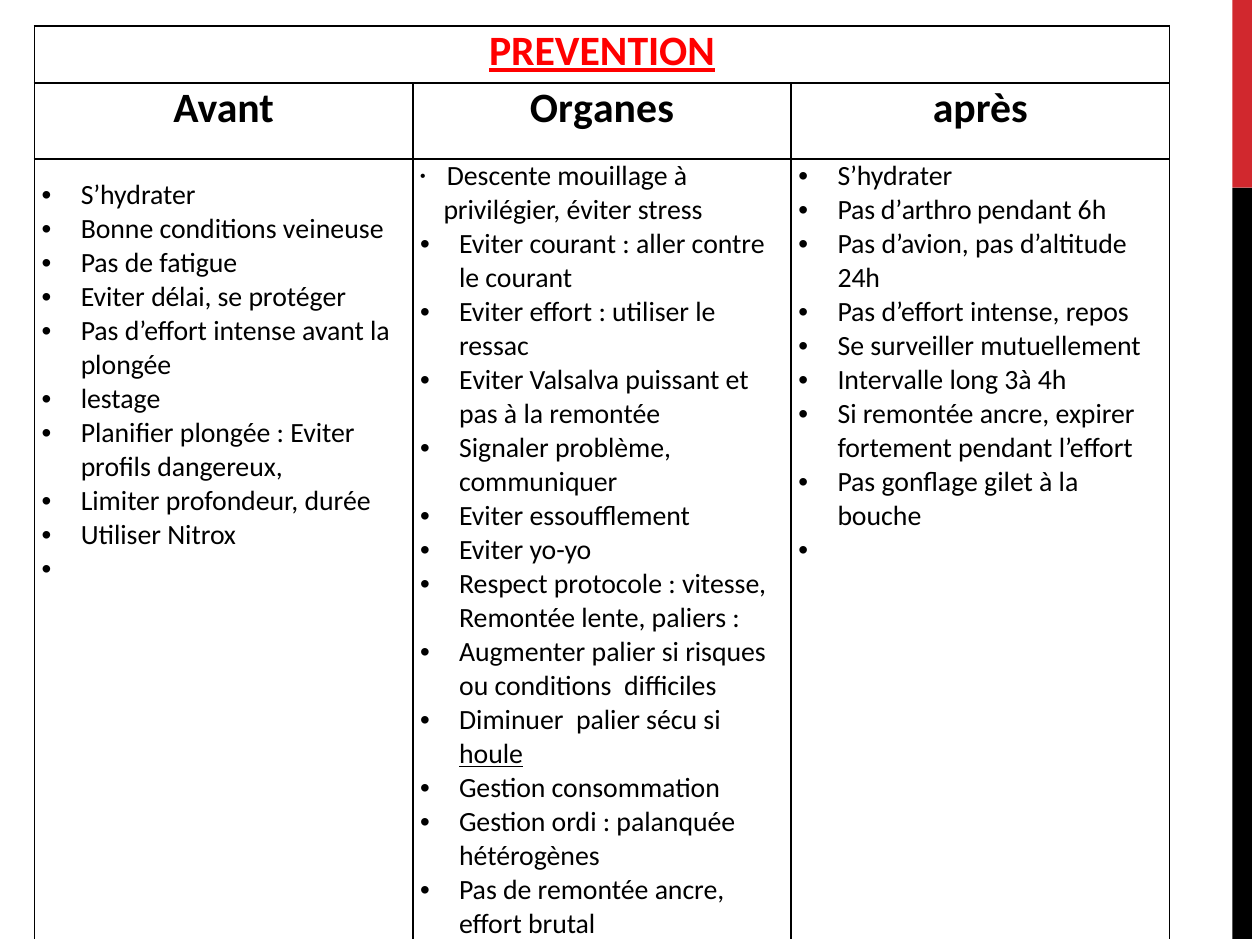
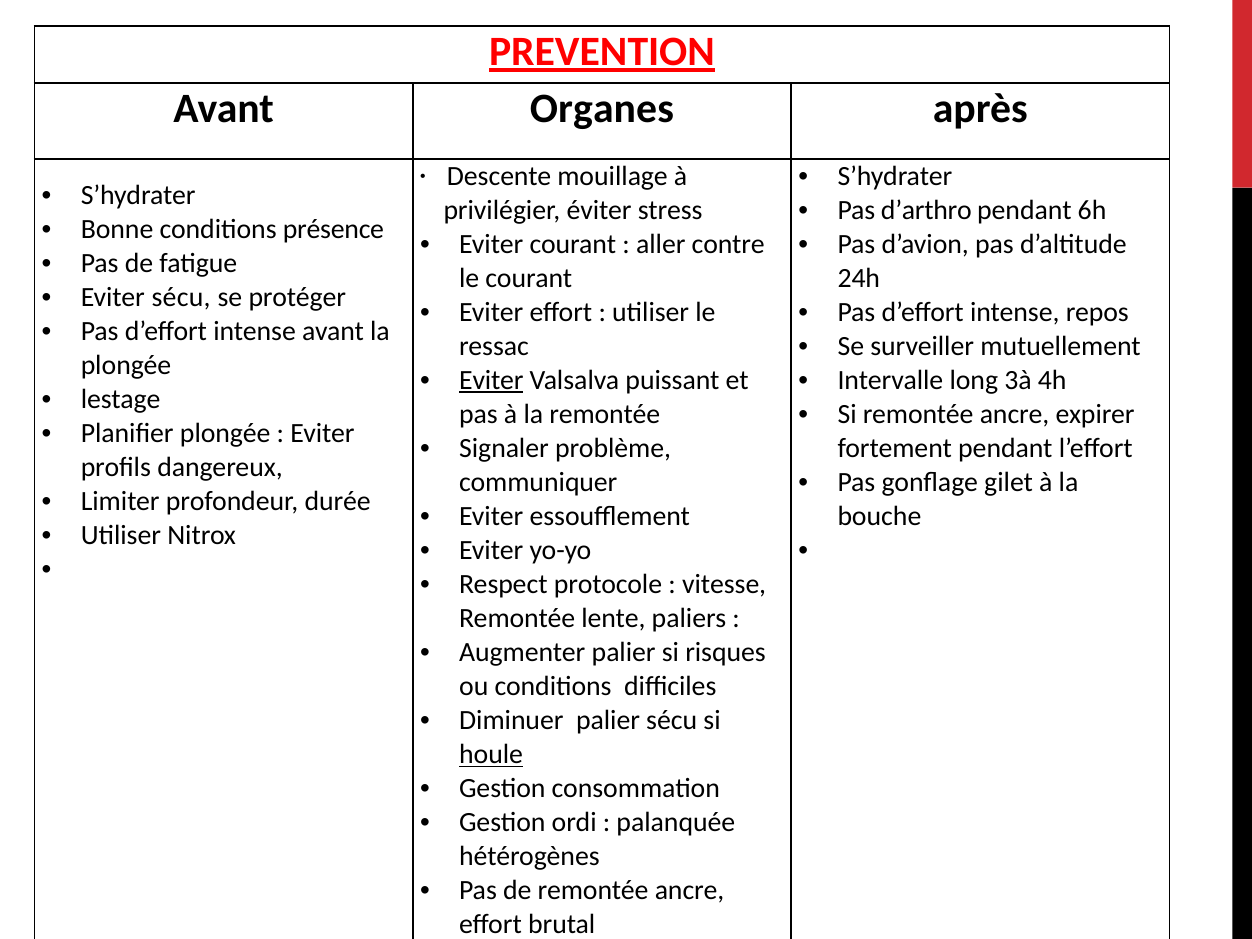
veineuse: veineuse -> présence
Eviter délai: délai -> sécu
Eviter at (491, 380) underline: none -> present
